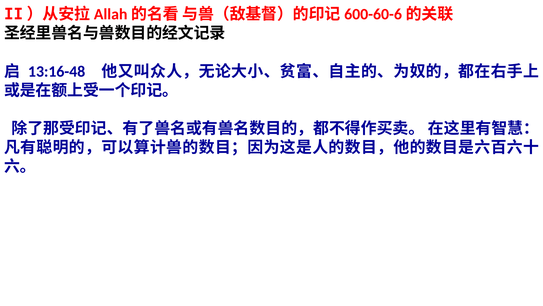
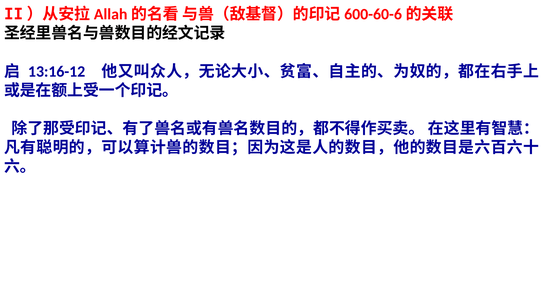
13:16-48: 13:16-48 -> 13:16-12
